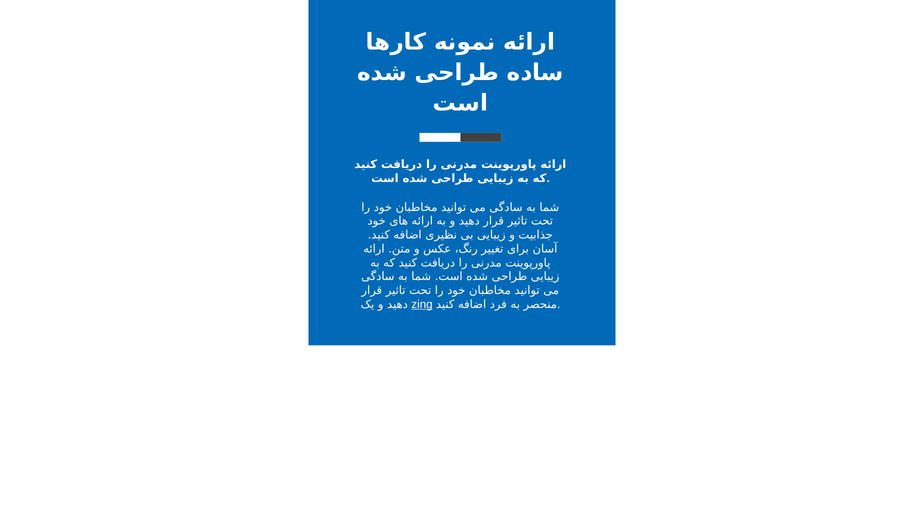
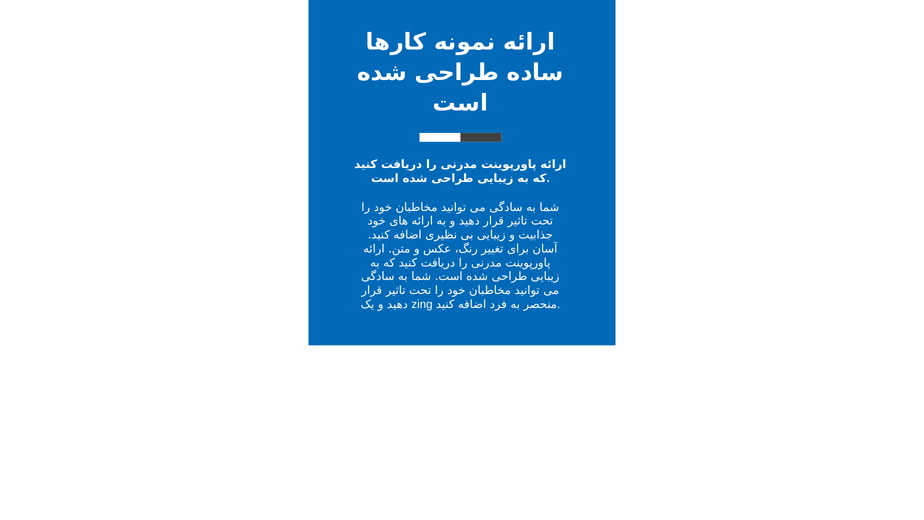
zing underline: present -> none
